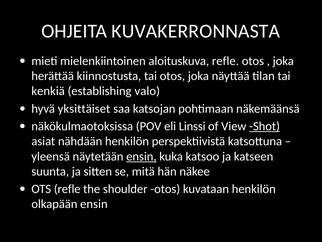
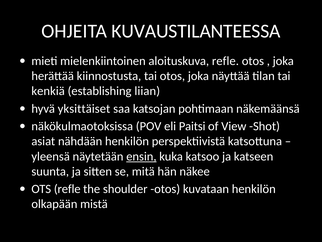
KUVAKERRONNASTA: KUVAKERRONNASTA -> KUVAUSTILANTEESSA
valo: valo -> liian
Linssi: Linssi -> Paitsi
Shot underline: present -> none
olkapään ensin: ensin -> mistä
